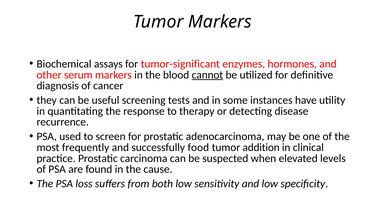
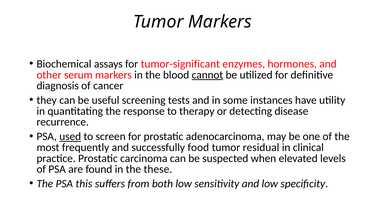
used underline: none -> present
addition: addition -> residual
cause: cause -> these
loss: loss -> this
